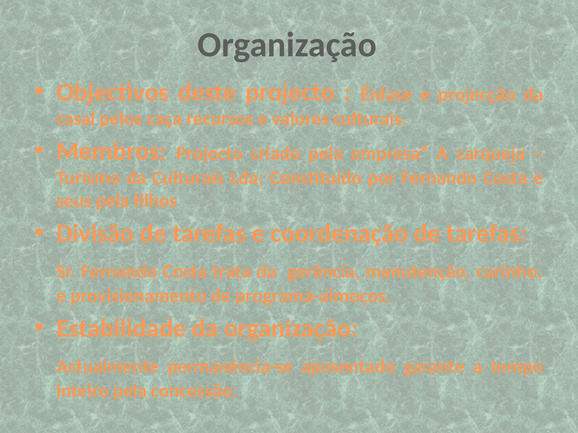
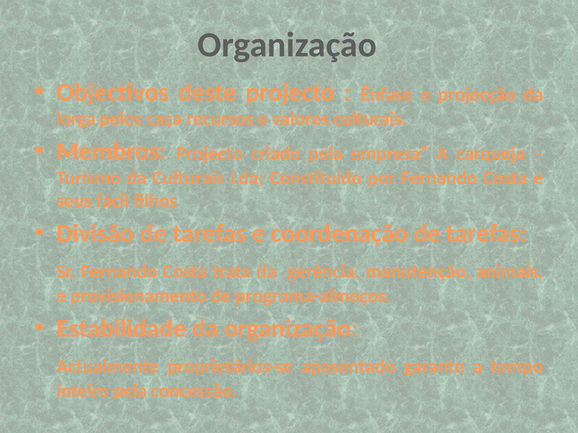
casal: casal -> lorga
seus pela: pela -> fácil
carinho: carinho -> animais
permanência-se: permanência-se -> proprietários-se
